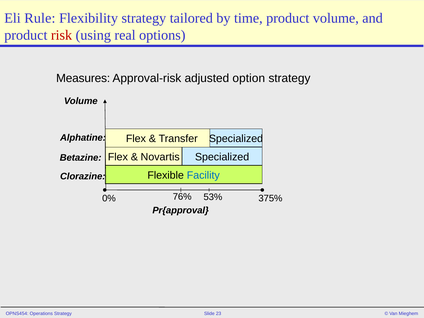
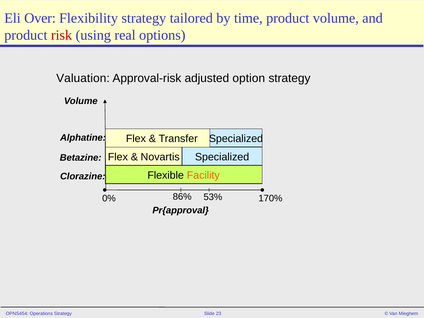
Rule: Rule -> Over
Measures: Measures -> Valuation
Facility colour: blue -> orange
76%: 76% -> 86%
375%: 375% -> 170%
